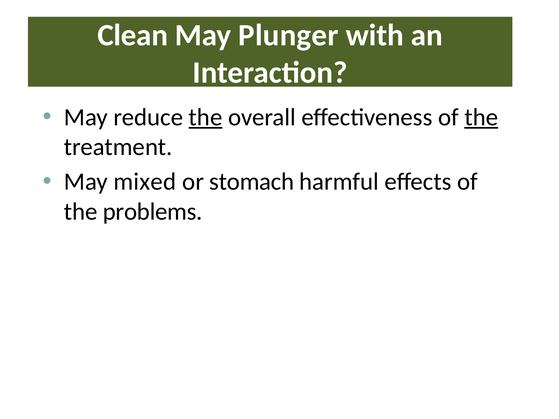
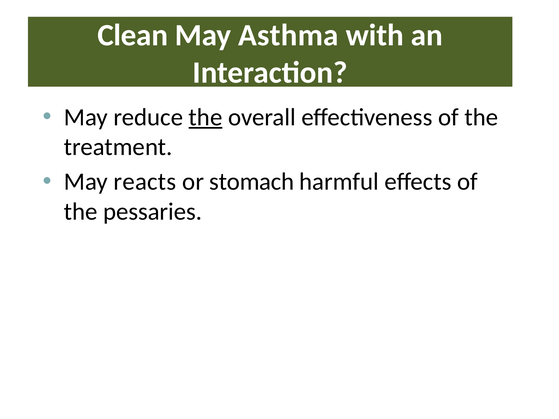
Plunger: Plunger -> Asthma
the at (481, 117) underline: present -> none
mixed: mixed -> reacts
problems: problems -> pessaries
